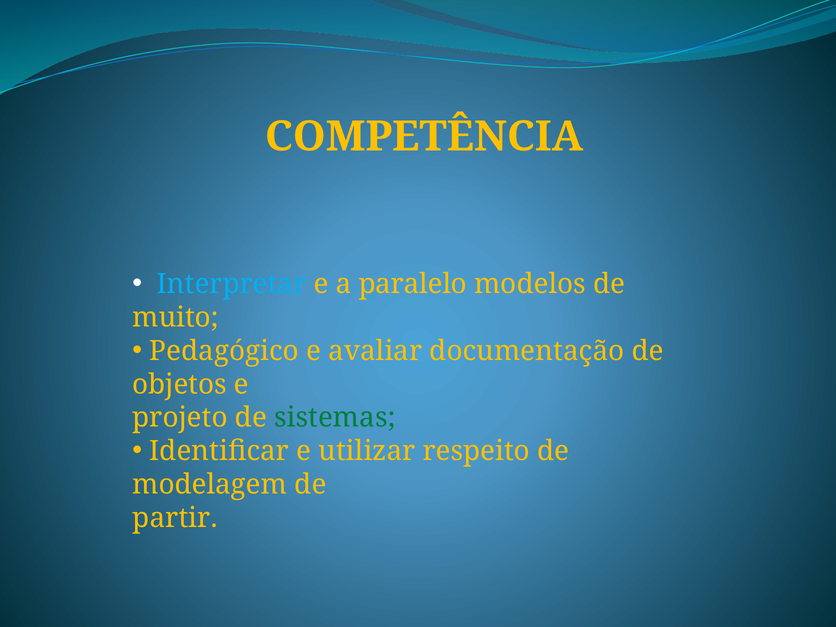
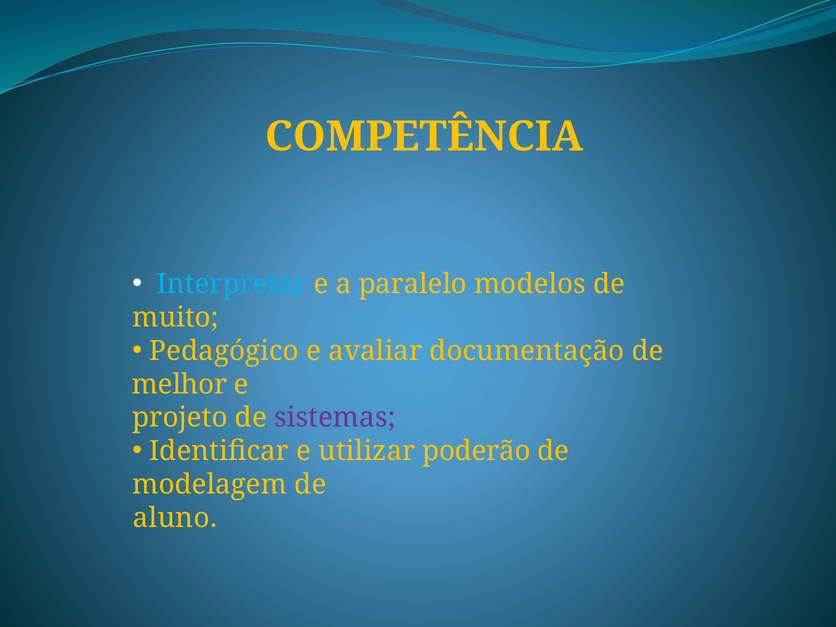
objetos: objetos -> melhor
sistemas colour: green -> purple
respeito: respeito -> poderão
partir: partir -> aluno
